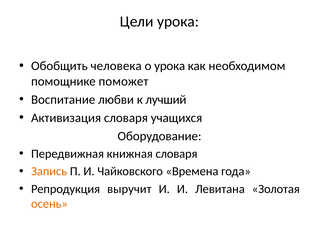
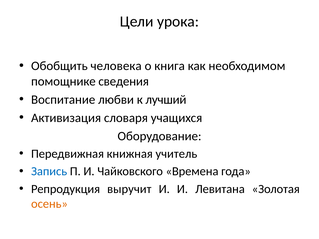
о урока: урока -> книга
поможет: поможет -> сведения
книжная словаря: словаря -> учитель
Запись colour: orange -> blue
